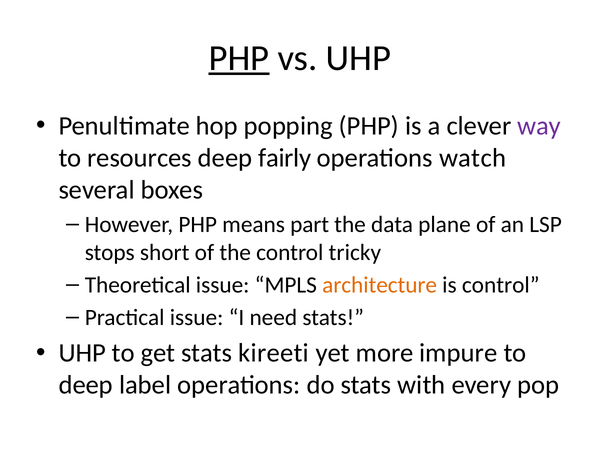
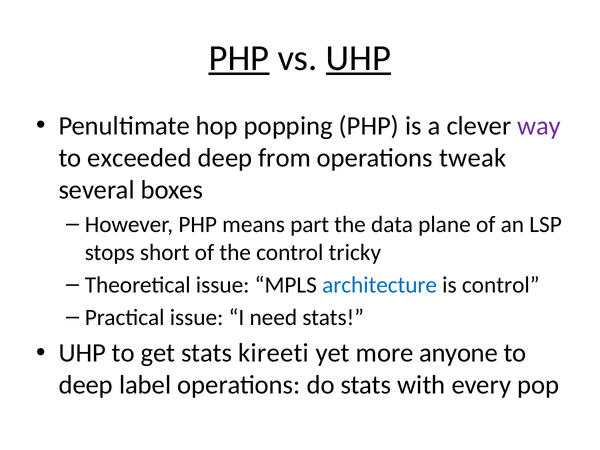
UHP at (359, 58) underline: none -> present
resources: resources -> exceeded
fairly: fairly -> from
watch: watch -> tweak
architecture colour: orange -> blue
impure: impure -> anyone
